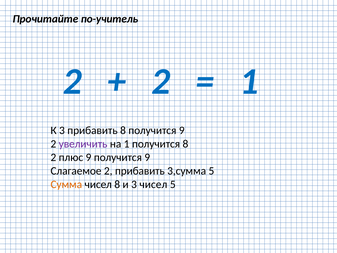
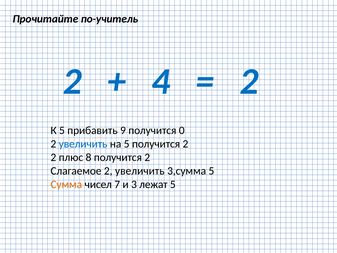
2 at (161, 81): 2 -> 4
1 at (249, 81): 1 -> 2
К 3: 3 -> 5
прибавить 8: 8 -> 9
9 at (182, 130): 9 -> 0
увеличить at (83, 144) colour: purple -> blue
на 1: 1 -> 5
8 at (185, 144): 8 -> 2
плюс 9: 9 -> 8
9 at (147, 157): 9 -> 2
Слагаемое 2 прибавить: прибавить -> увеличить
чисел 8: 8 -> 7
3 чисел: чисел -> лежат
